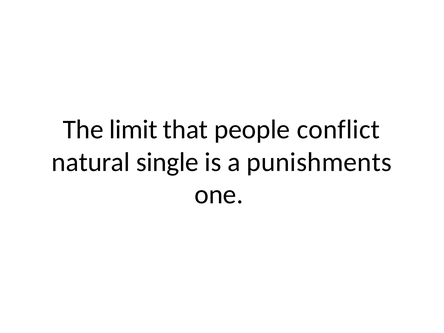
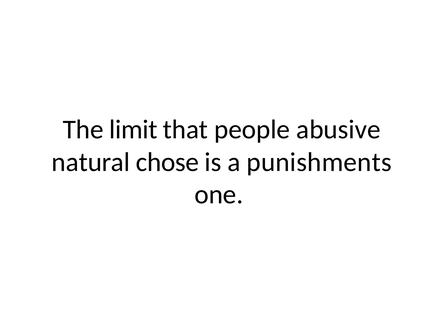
conflict: conflict -> abusive
single: single -> chose
